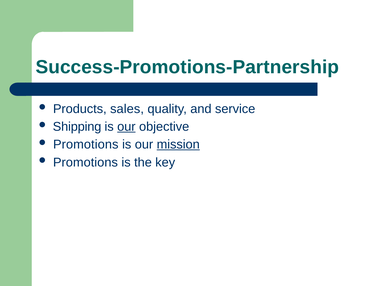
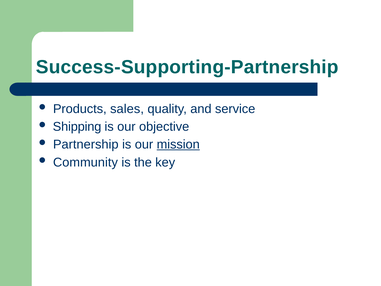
Success-Promotions-Partnership: Success-Promotions-Partnership -> Success-Supporting-Partnership
our at (126, 127) underline: present -> none
Promotions at (86, 144): Promotions -> Partnership
Promotions at (85, 162): Promotions -> Community
